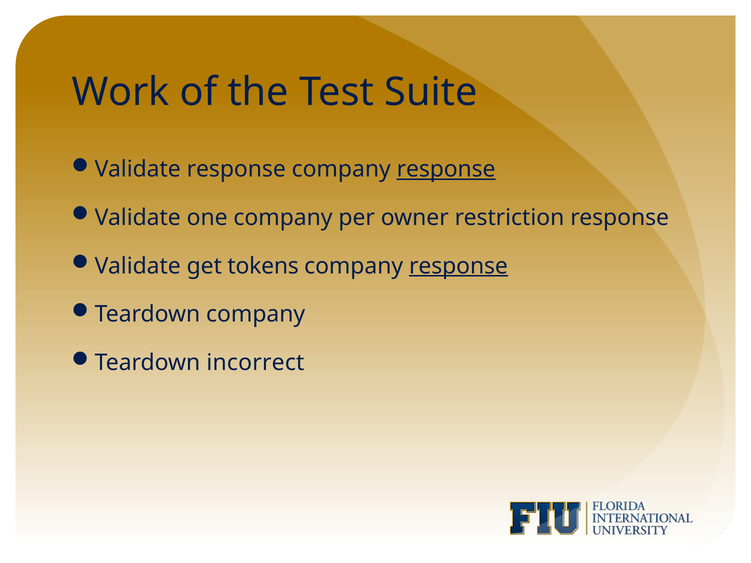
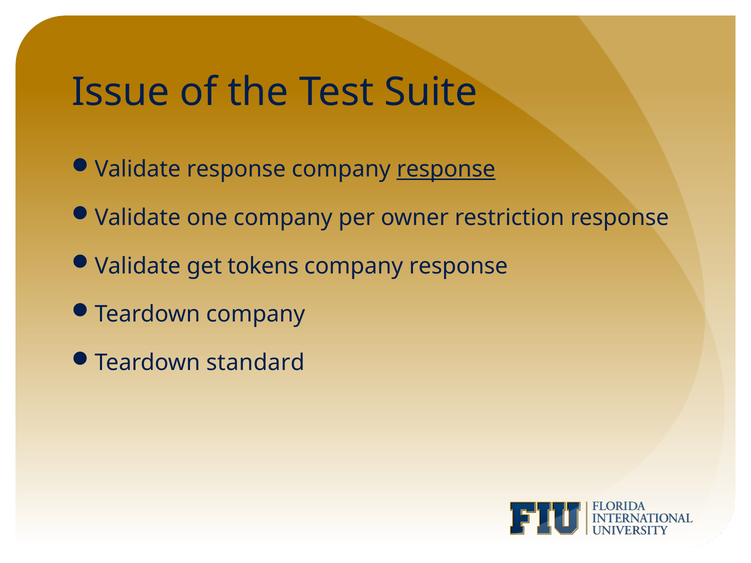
Work: Work -> Issue
response at (459, 266) underline: present -> none
incorrect: incorrect -> standard
